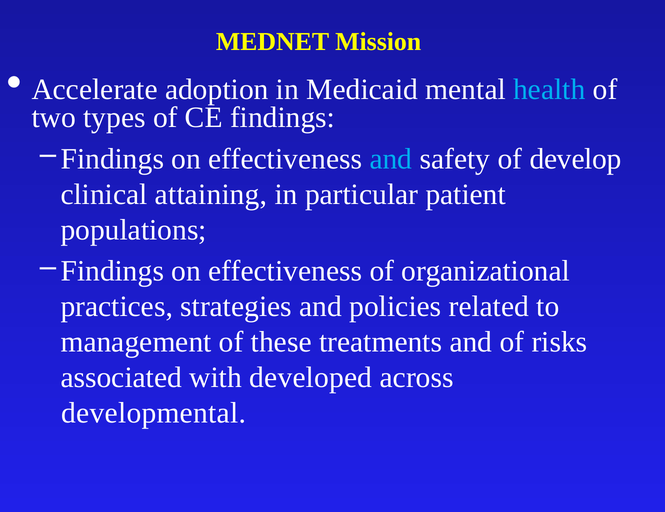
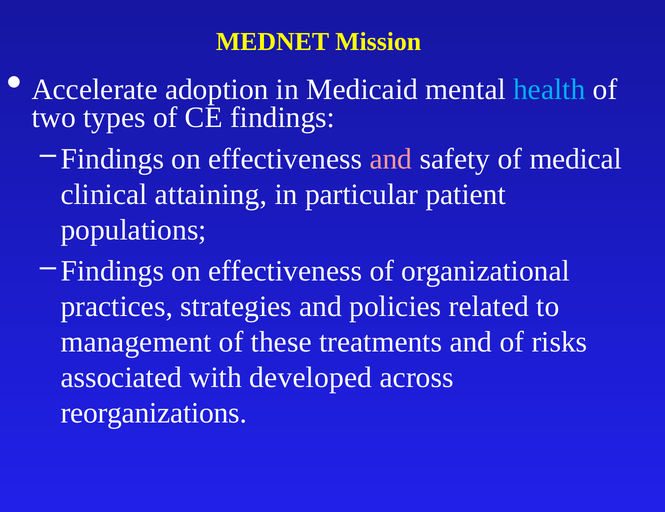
and at (391, 159) colour: light blue -> pink
develop: develop -> medical
developmental: developmental -> reorganizations
